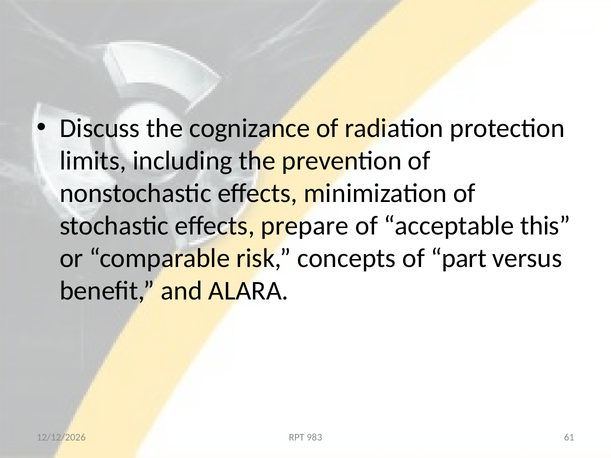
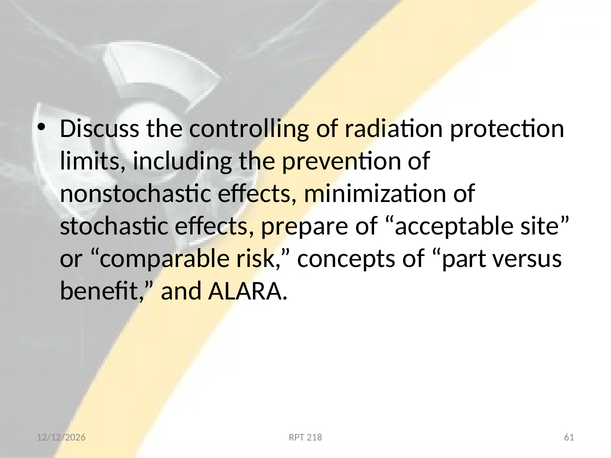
cognizance: cognizance -> controlling
this: this -> site
983: 983 -> 218
